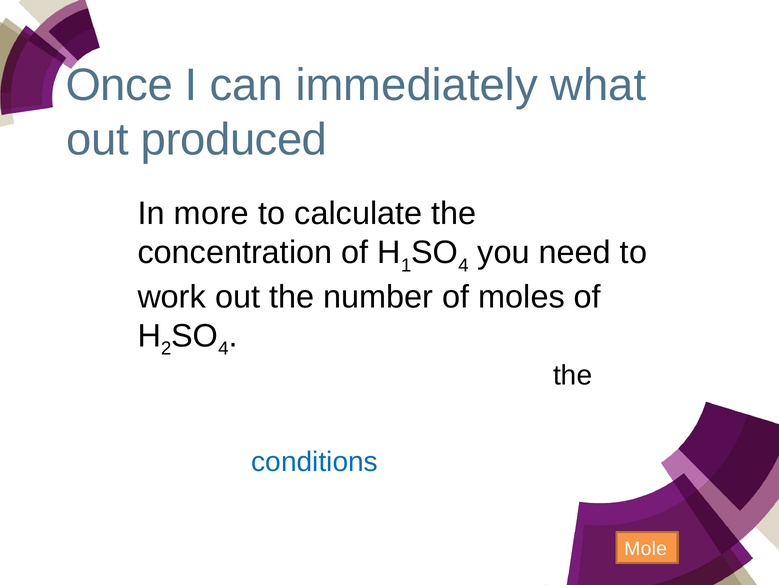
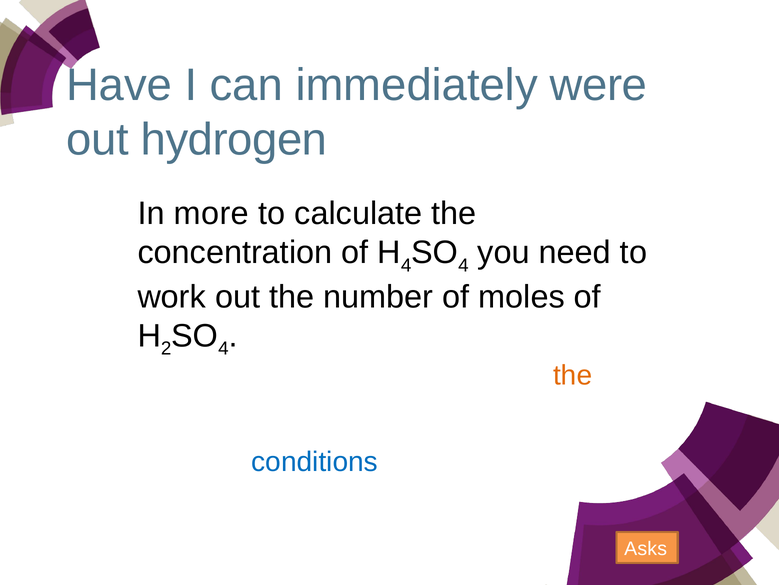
Once: Once -> Have
what: what -> were
out produced: produced -> hydrogen
1 at (406, 265): 1 -> 4
the at (573, 375) colour: black -> orange
Mole: Mole -> Asks
